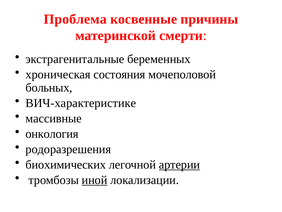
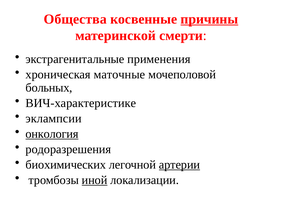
Проблема: Проблема -> Общества
причины underline: none -> present
беременных: беременных -> применения
состояния: состояния -> маточные
массивные: массивные -> эклампсии
онкология underline: none -> present
